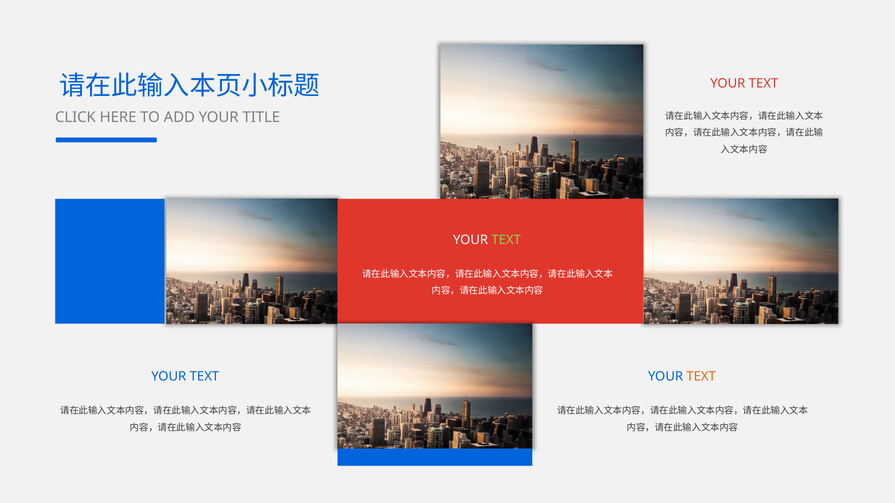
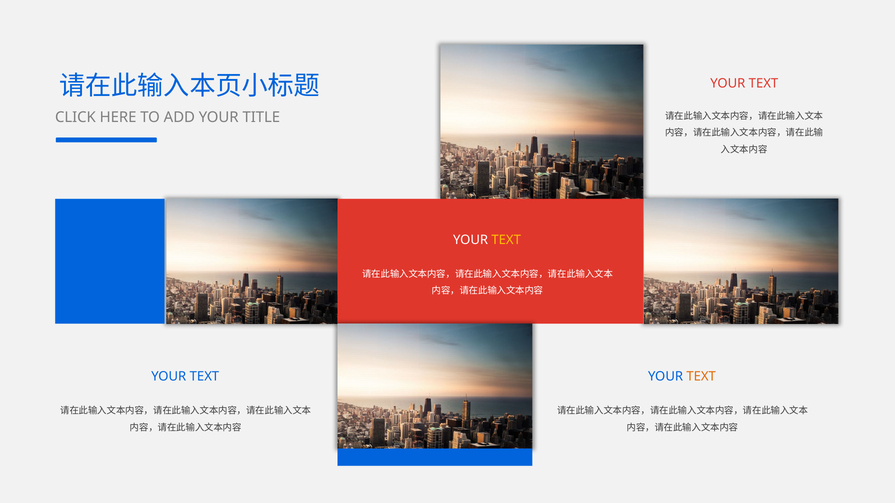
TEXT at (506, 240) colour: light green -> yellow
